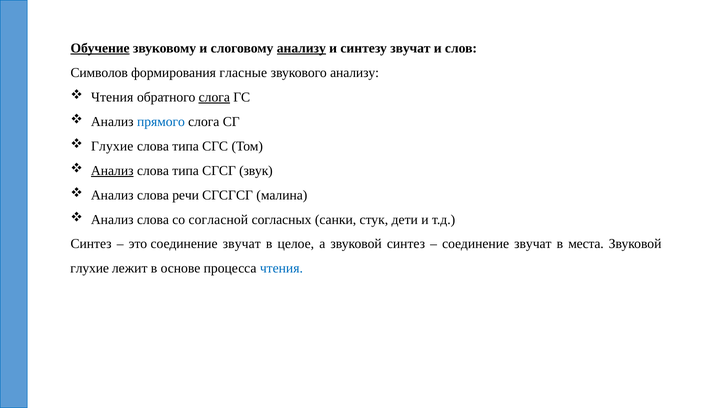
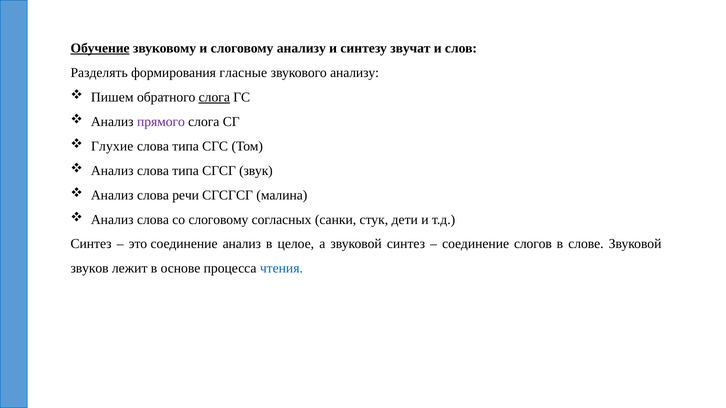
анализу at (301, 48) underline: present -> none
Символов: Символов -> Разделять
Чтения at (112, 97): Чтения -> Пишем
прямого colour: blue -> purple
Анализ at (112, 171) underline: present -> none
со согласной: согласной -> слоговому
это соединение звучат: звучат -> анализ
звучат at (533, 244): звучат -> слогов
места: места -> слове
глухие at (90, 269): глухие -> звуков
